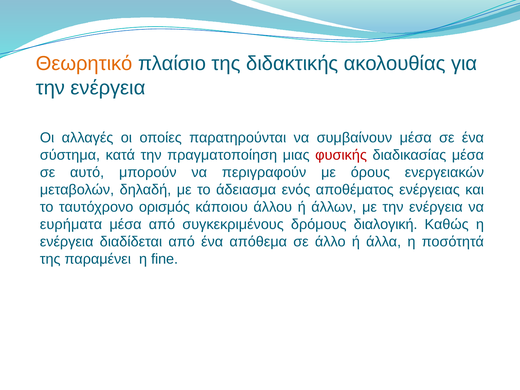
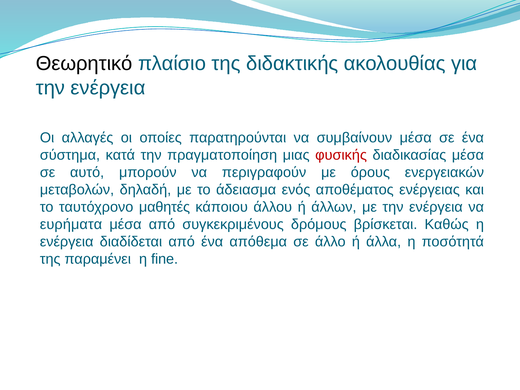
Θεωρητικό colour: orange -> black
ορισμός: ορισμός -> μαθητές
διαλογική: διαλογική -> βρίσκεται
